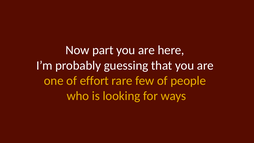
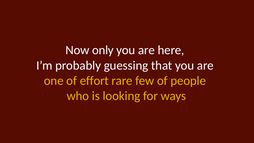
part: part -> only
